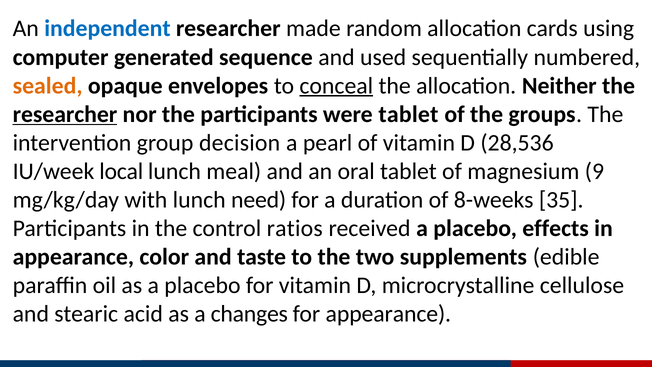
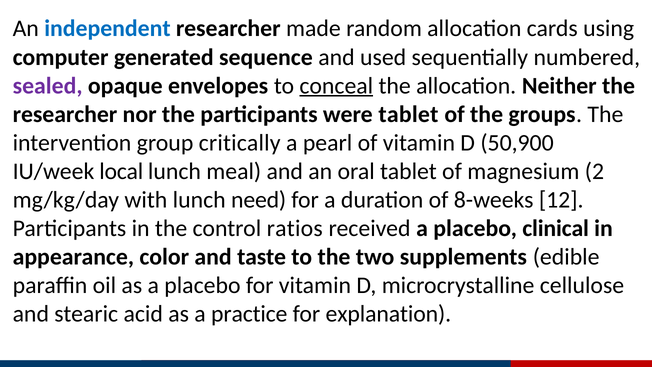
sealed colour: orange -> purple
researcher at (65, 114) underline: present -> none
decision: decision -> critically
28,536: 28,536 -> 50,900
9: 9 -> 2
35: 35 -> 12
effects: effects -> clinical
changes: changes -> practice
for appearance: appearance -> explanation
